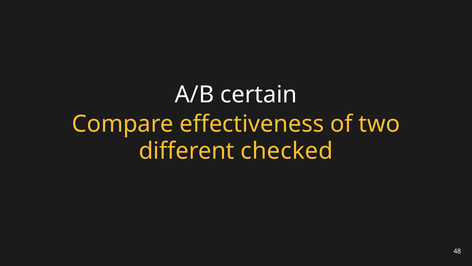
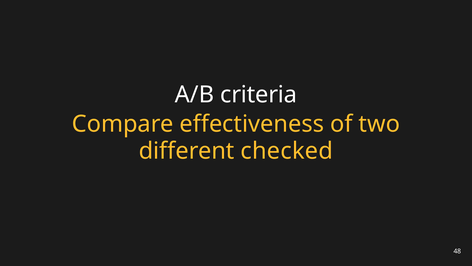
certain: certain -> criteria
